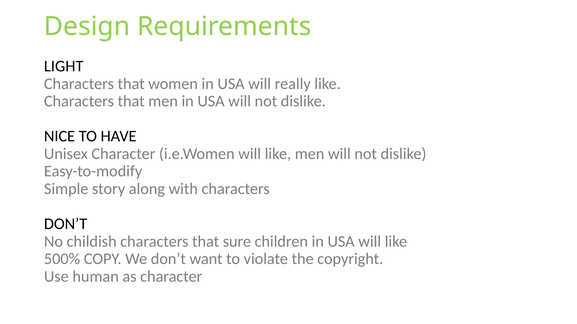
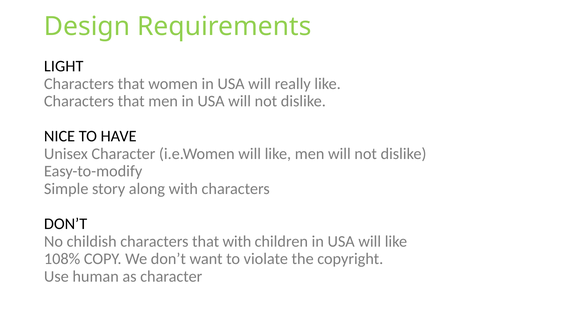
that sure: sure -> with
500%: 500% -> 108%
